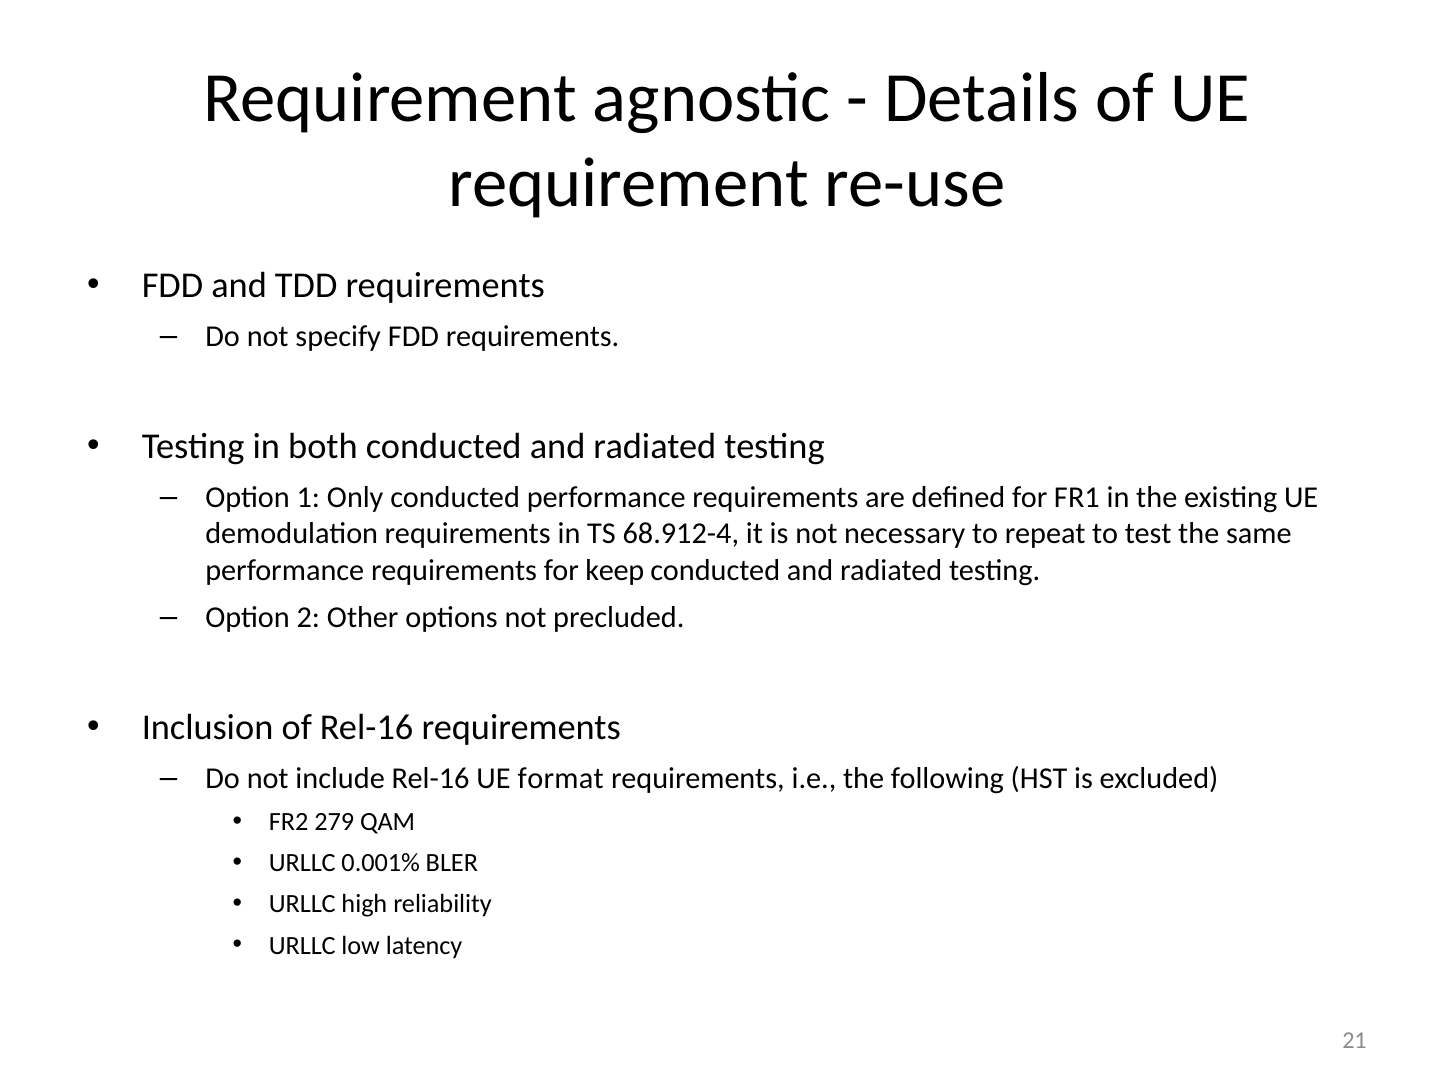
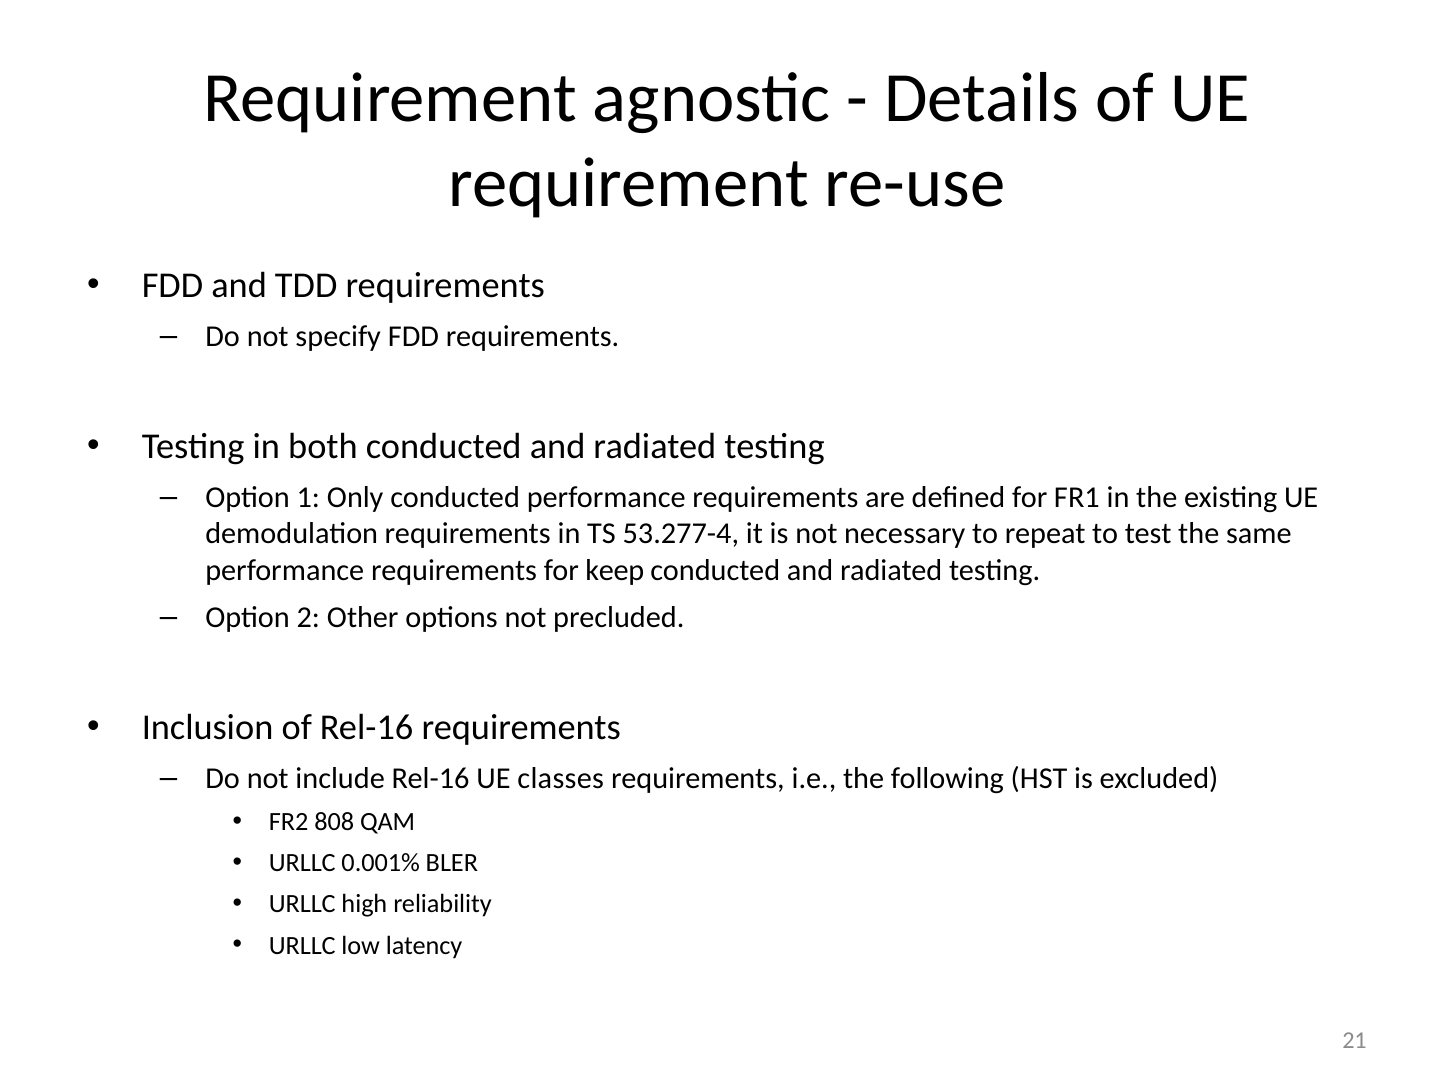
68.912-4: 68.912-4 -> 53.277-4
format: format -> classes
279: 279 -> 808
